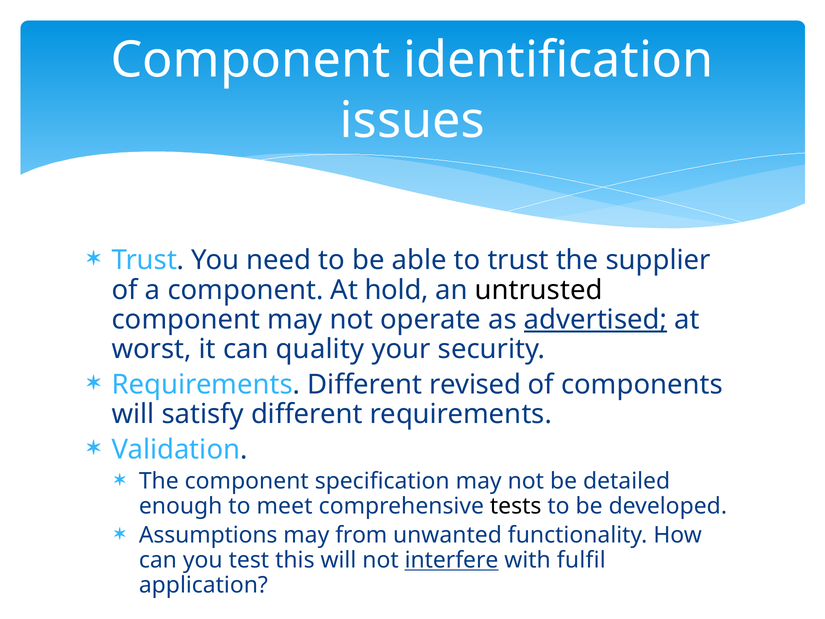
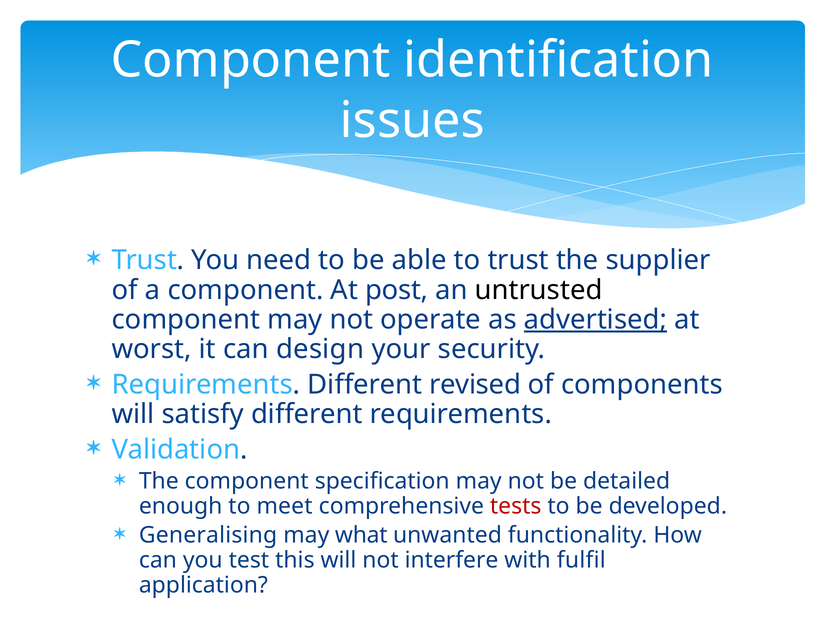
hold: hold -> post
quality: quality -> design
tests colour: black -> red
Assumptions: Assumptions -> Generalising
from: from -> what
interfere underline: present -> none
